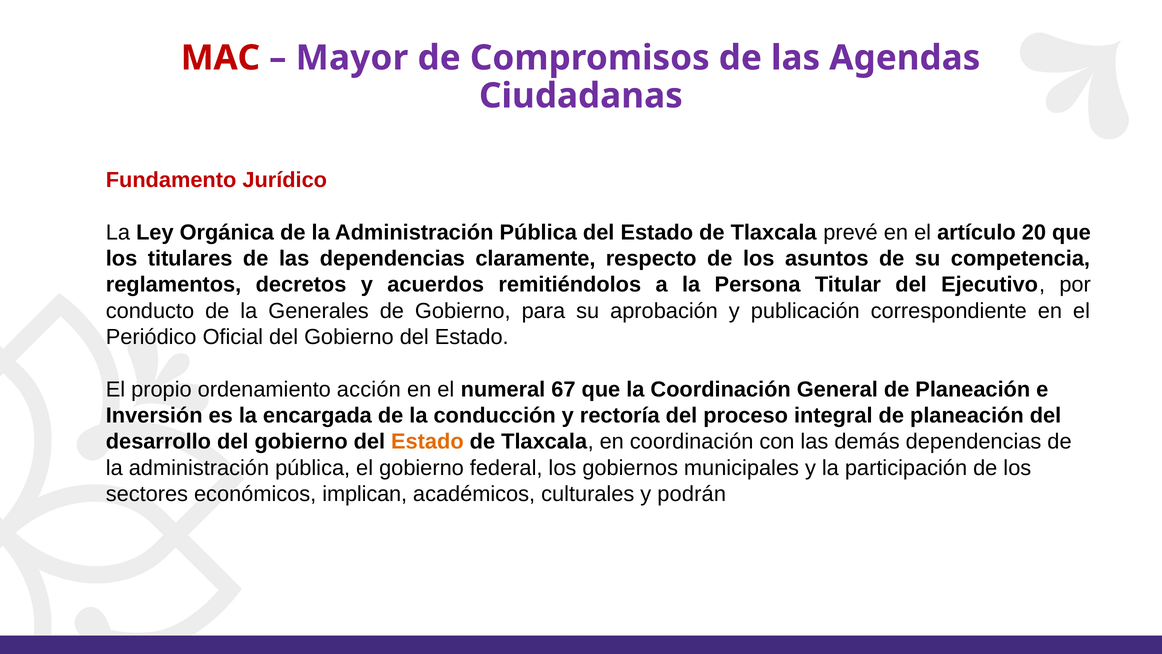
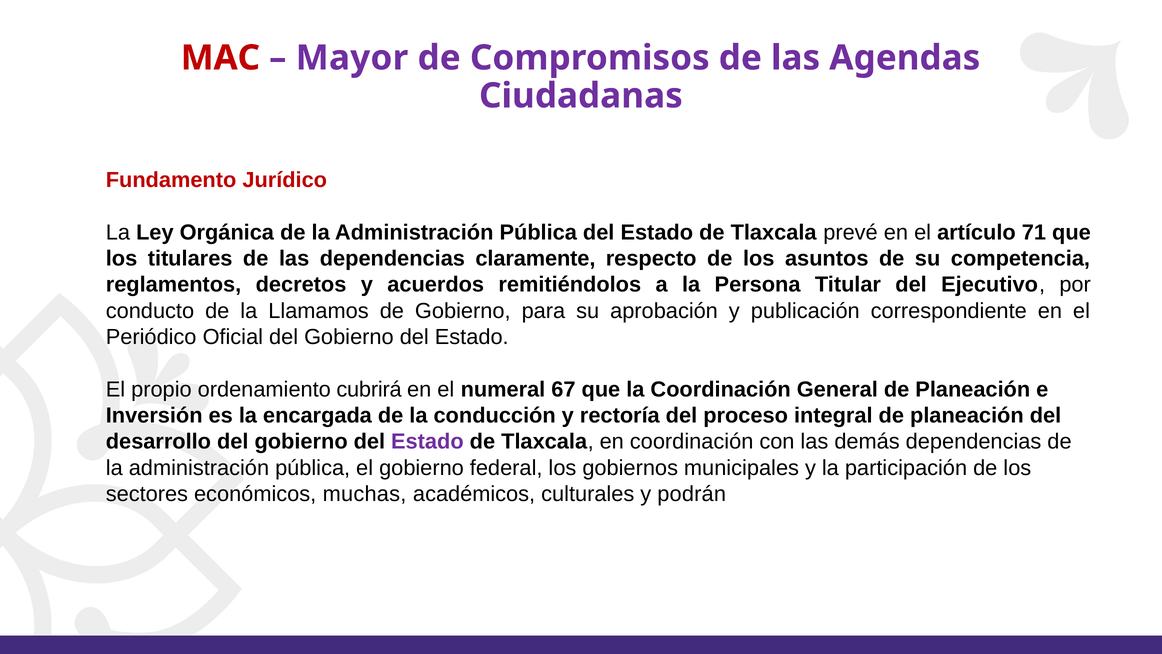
20: 20 -> 71
Generales: Generales -> Llamamos
acción: acción -> cubrirá
Estado at (427, 441) colour: orange -> purple
implican: implican -> muchas
